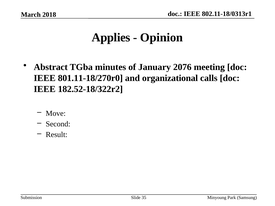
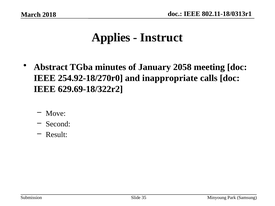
Opinion: Opinion -> Instruct
2076: 2076 -> 2058
801.11-18/270r0: 801.11-18/270r0 -> 254.92-18/270r0
organizational: organizational -> inappropriate
182.52-18/322r2: 182.52-18/322r2 -> 629.69-18/322r2
